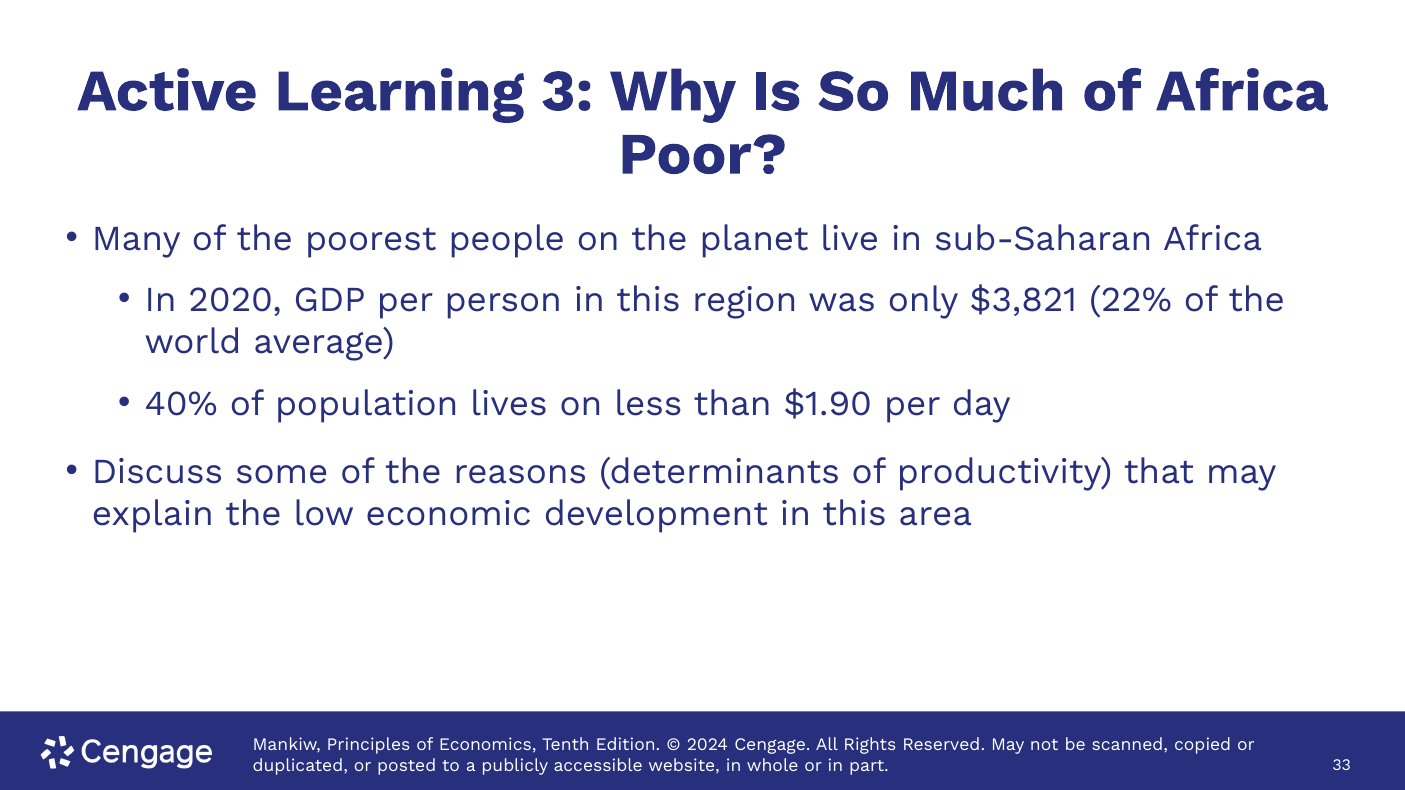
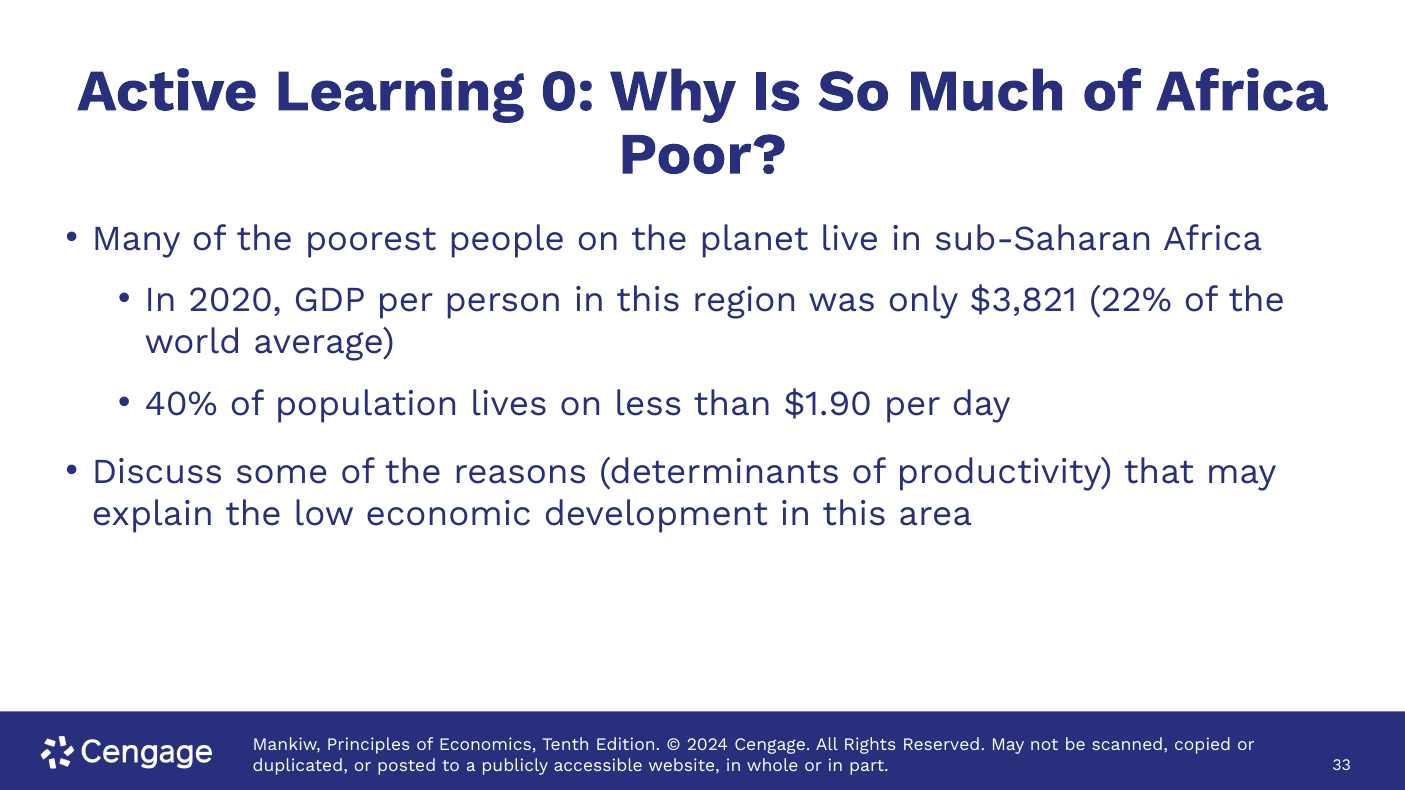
3: 3 -> 0
